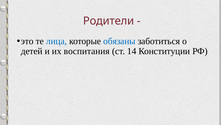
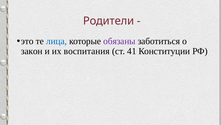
обязаны colour: blue -> purple
детей: детей -> закон
14: 14 -> 41
